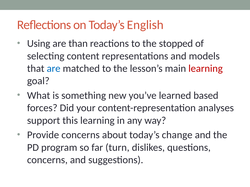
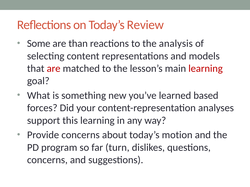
English: English -> Review
Using: Using -> Some
stopped: stopped -> analysis
are at (54, 69) colour: blue -> red
change: change -> motion
